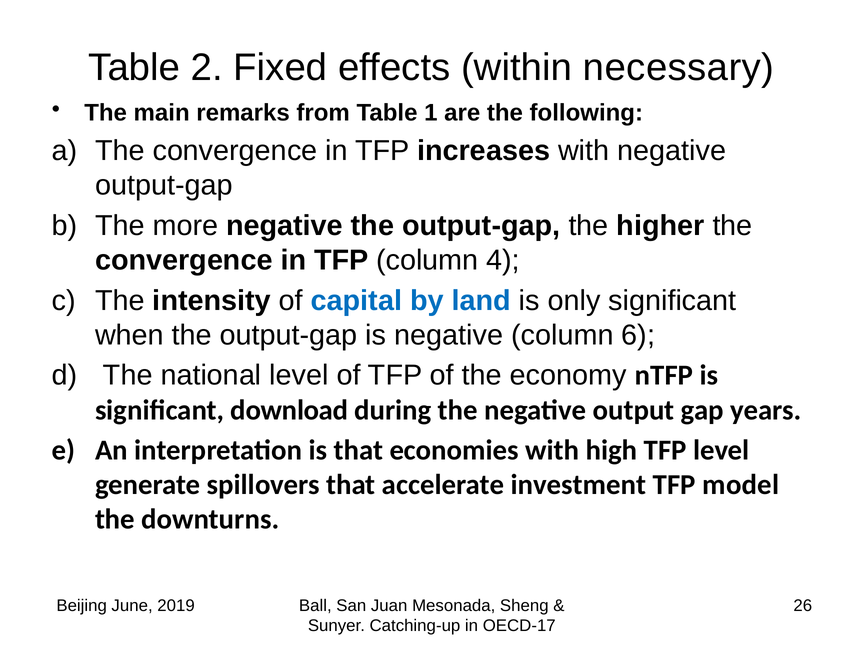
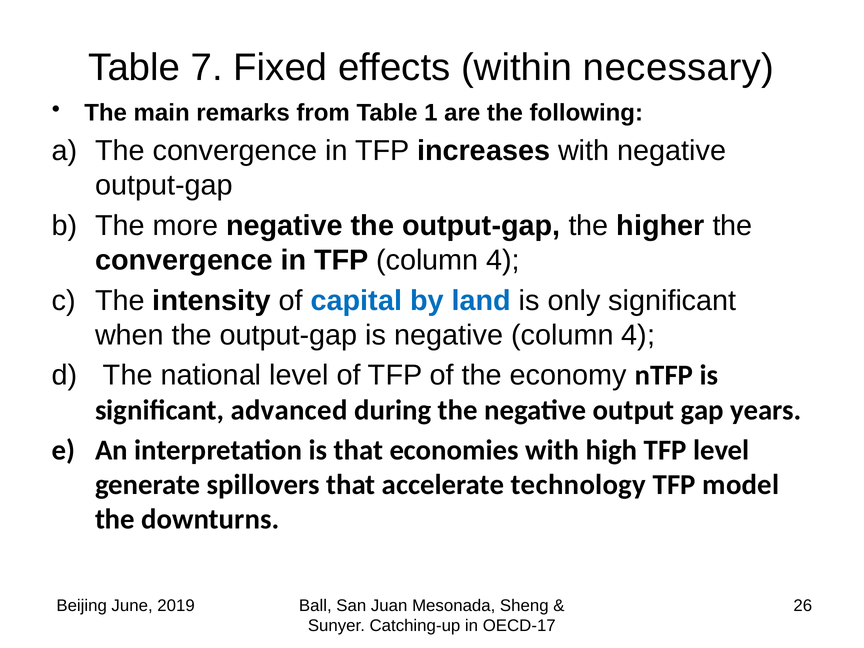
2: 2 -> 7
negative column 6: 6 -> 4
download: download -> advanced
investment: investment -> technology
